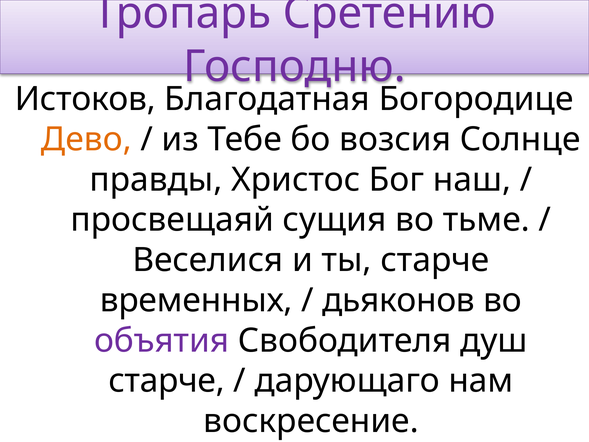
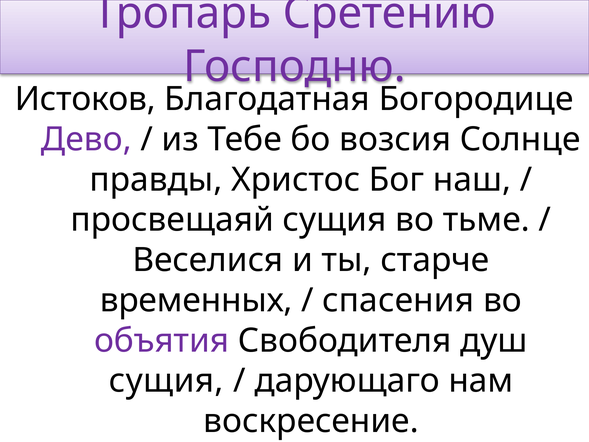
Дево colour: orange -> purple
дьяконов: дьяконов -> спасения
старче at (167, 381): старче -> сущия
